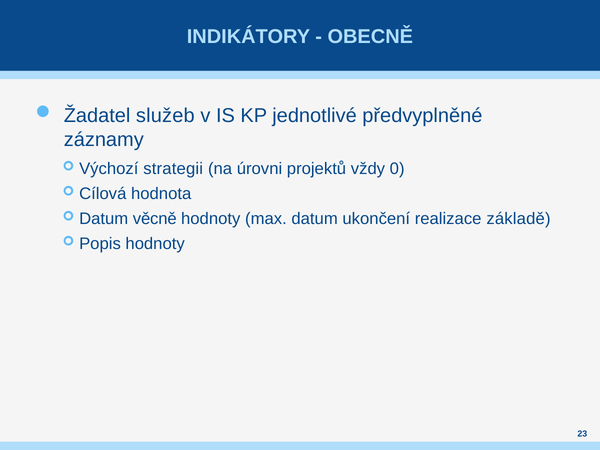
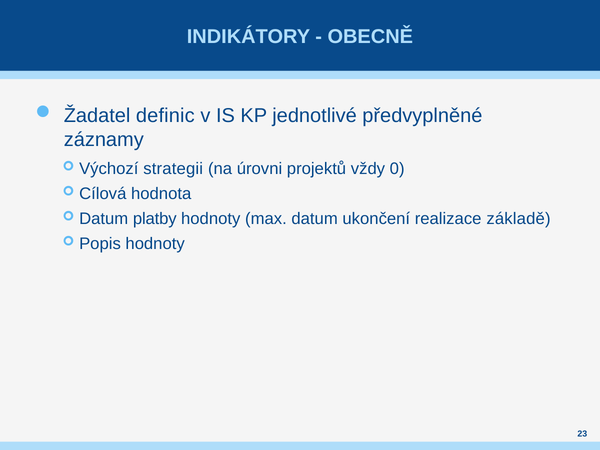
služeb: služeb -> definic
věcně: věcně -> platby
